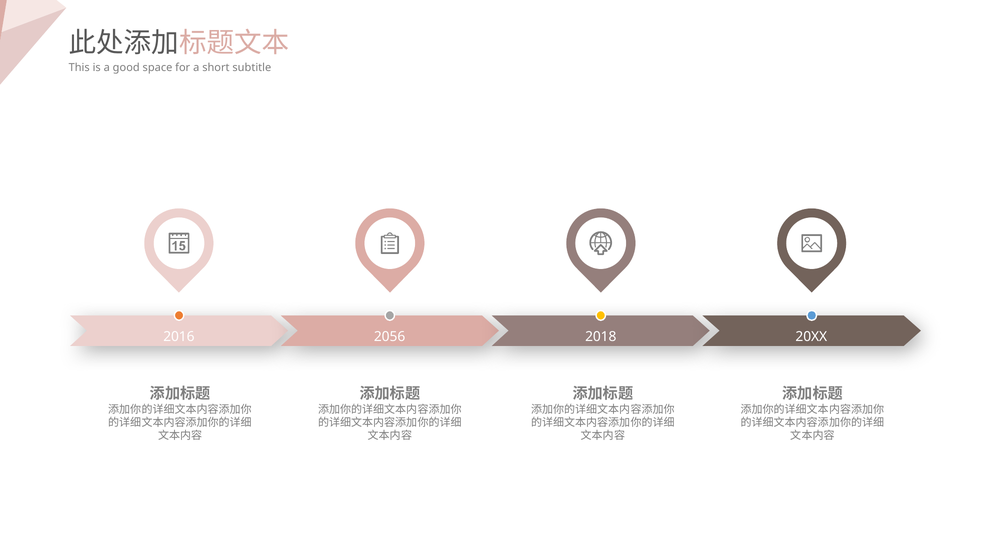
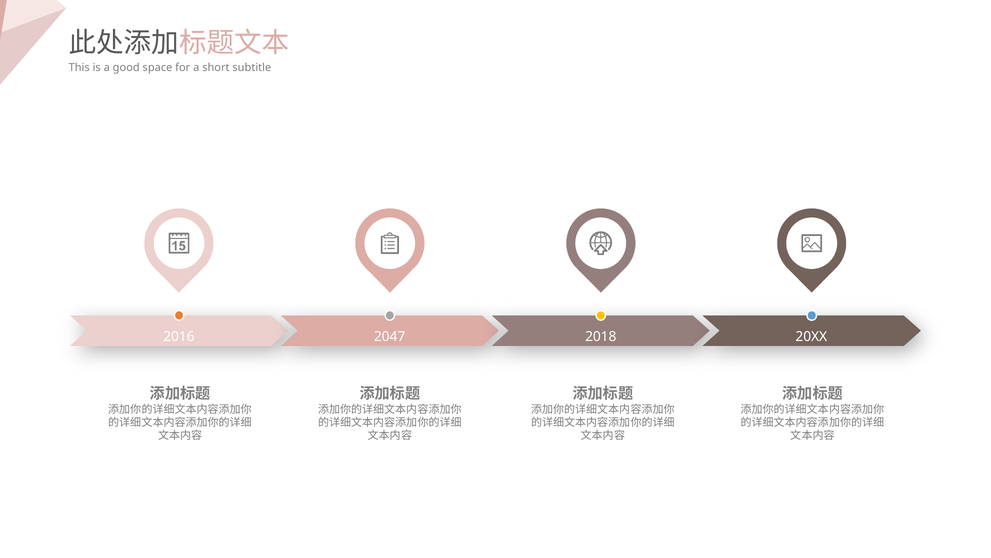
2056: 2056 -> 2047
